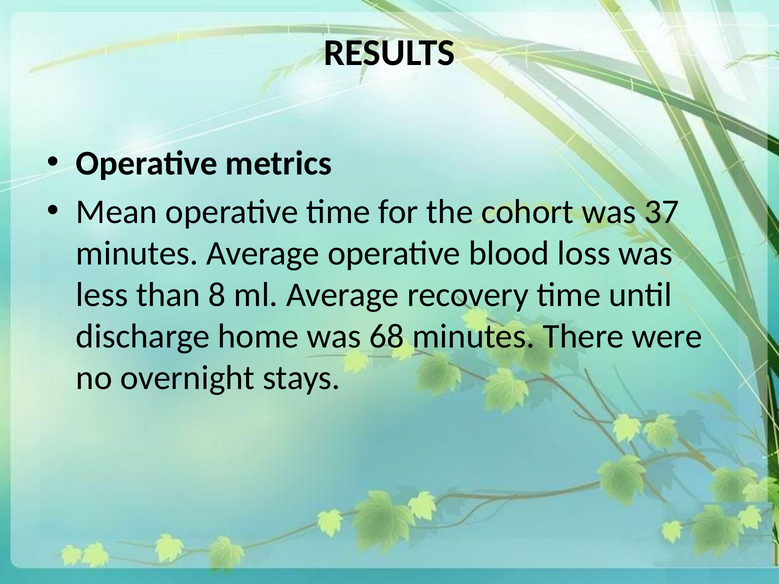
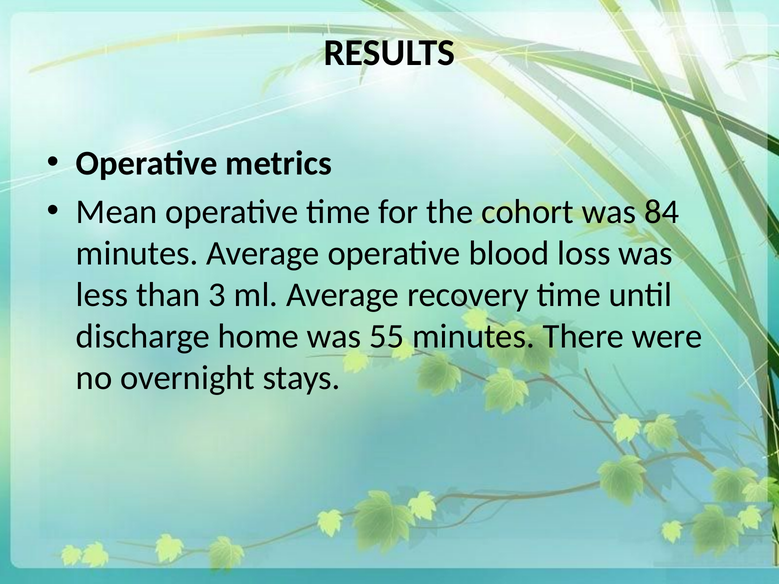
37: 37 -> 84
8: 8 -> 3
68: 68 -> 55
